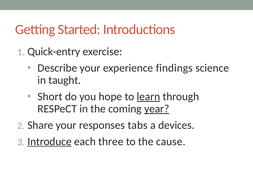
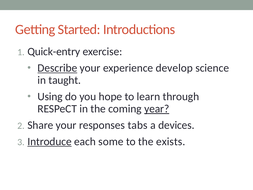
Describe underline: none -> present
findings: findings -> develop
Short: Short -> Using
learn underline: present -> none
three: three -> some
cause: cause -> exists
